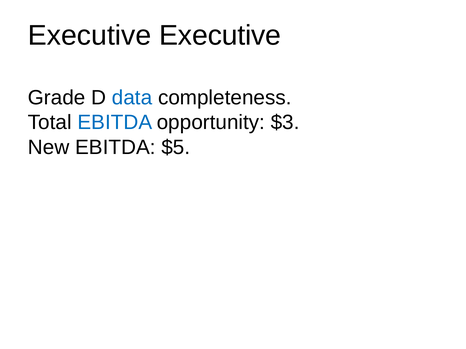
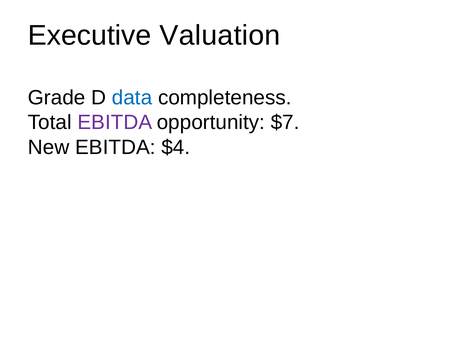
Executive Executive: Executive -> Valuation
EBITDA at (115, 123) colour: blue -> purple
$3: $3 -> $7
$5: $5 -> $4
